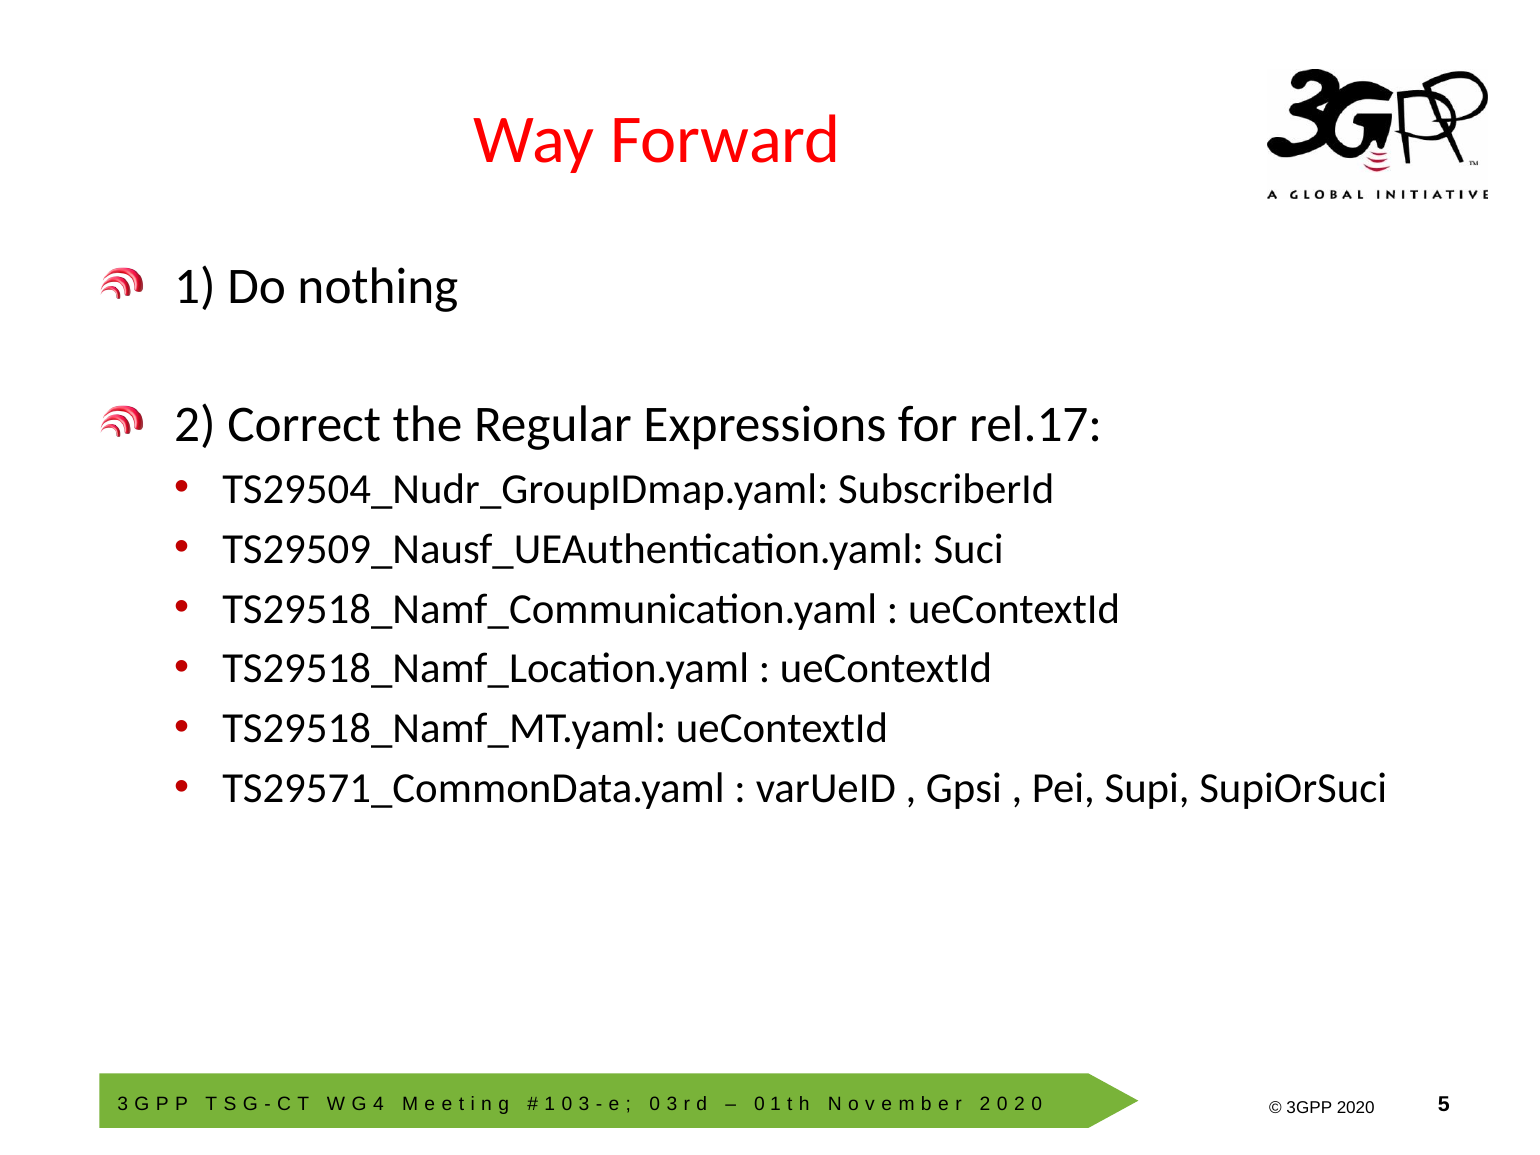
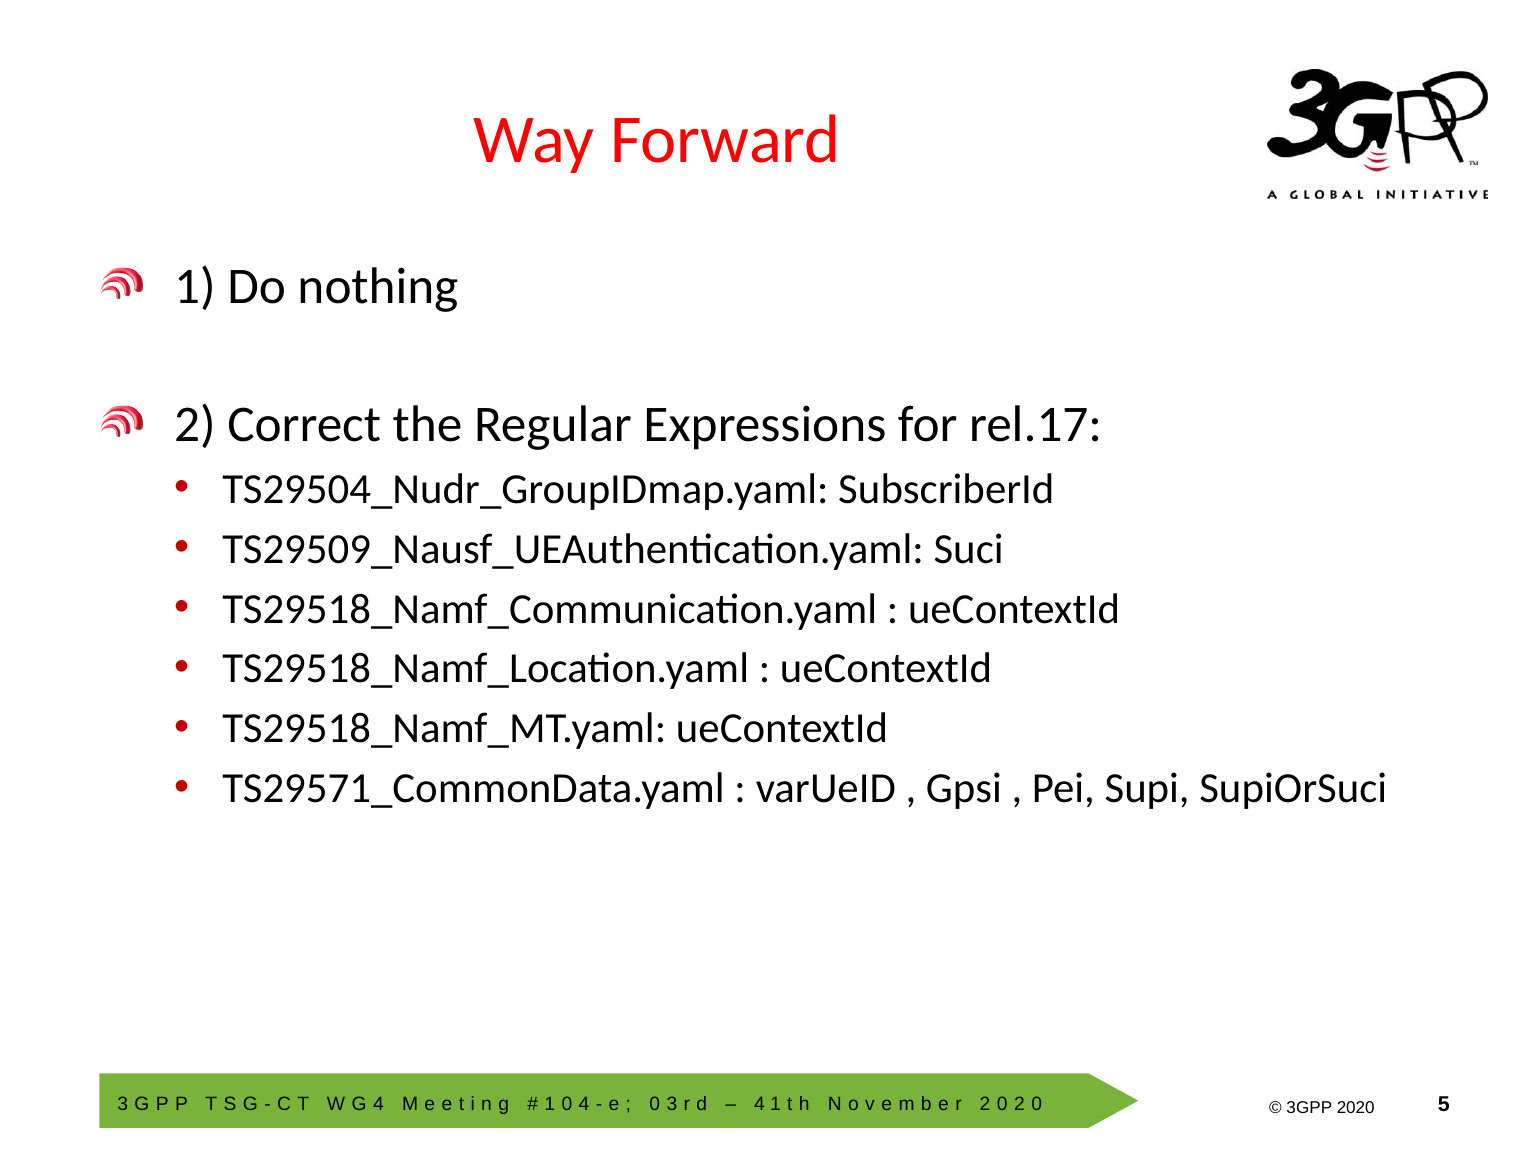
3 at (584, 1104): 3 -> 4
0 at (760, 1104): 0 -> 4
